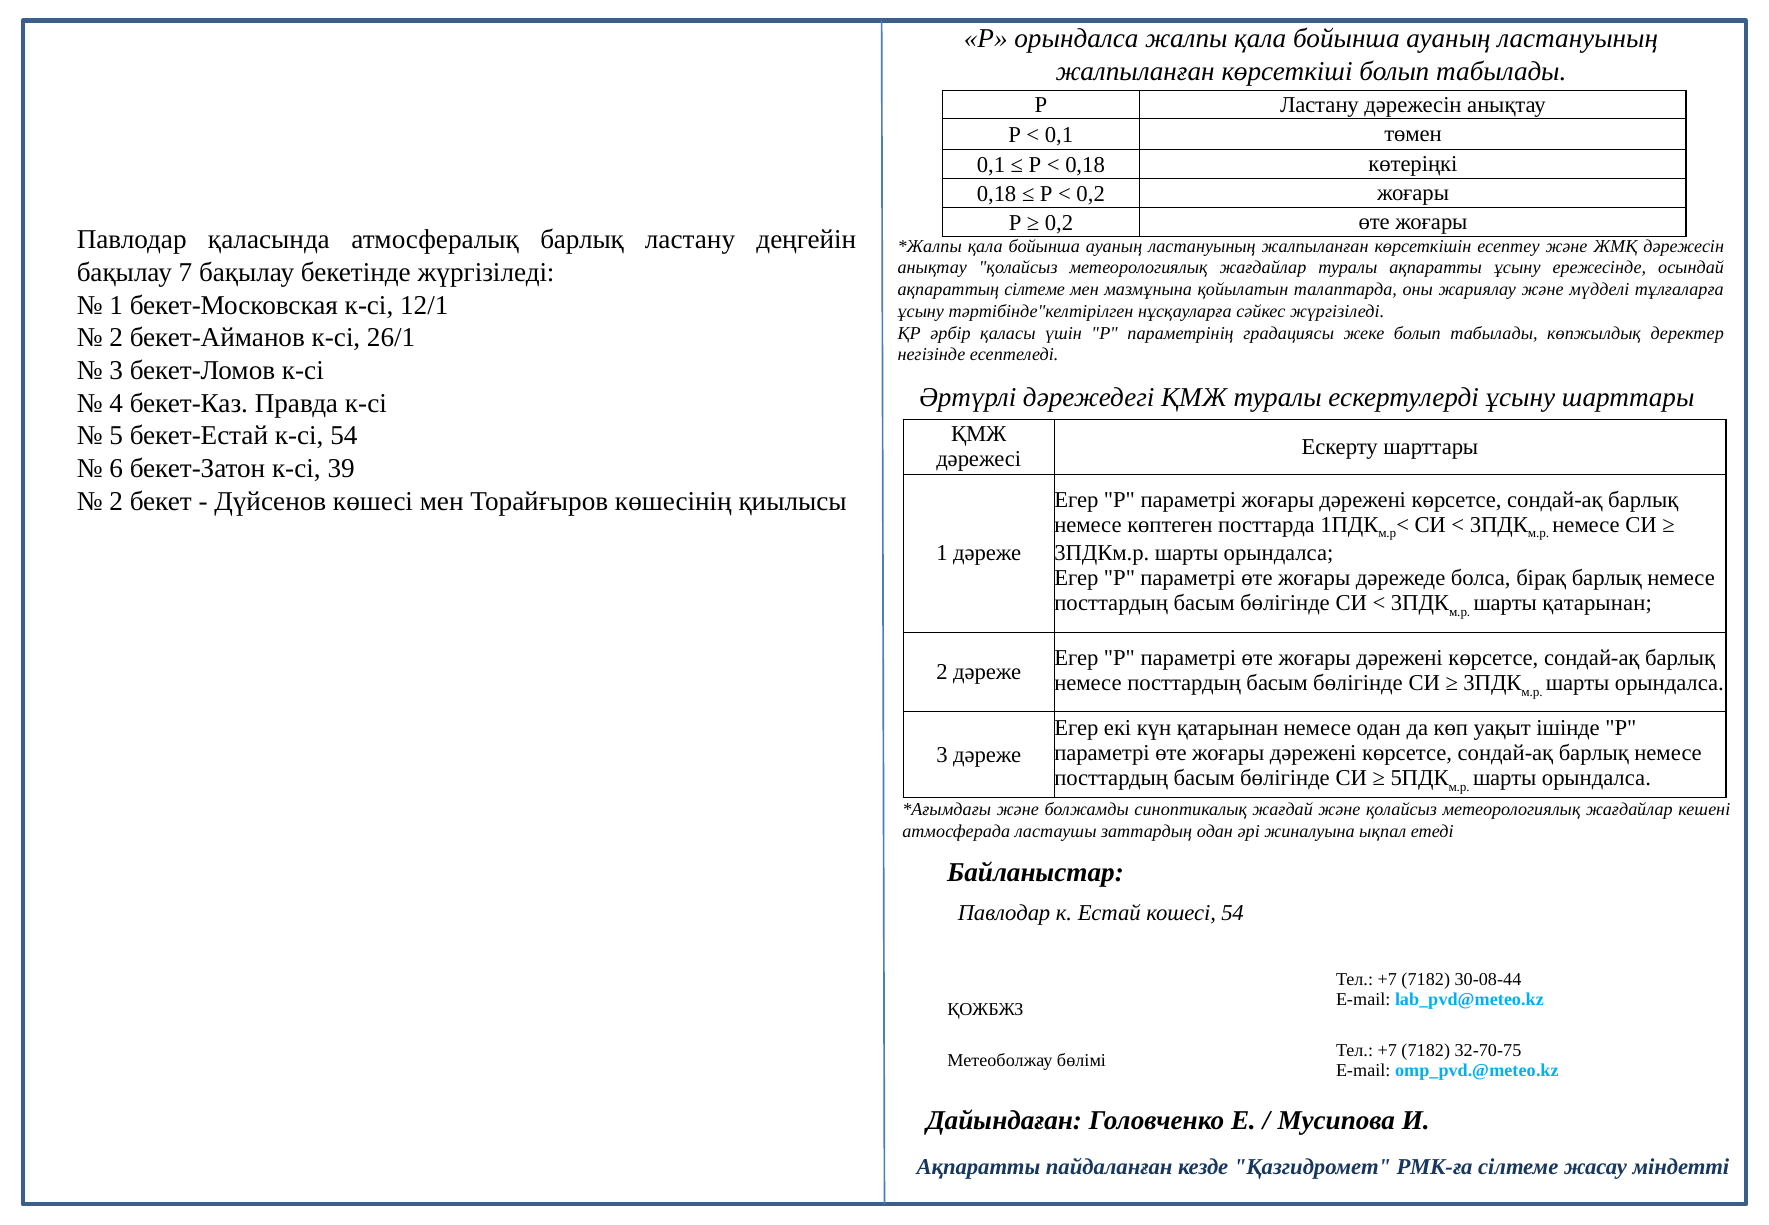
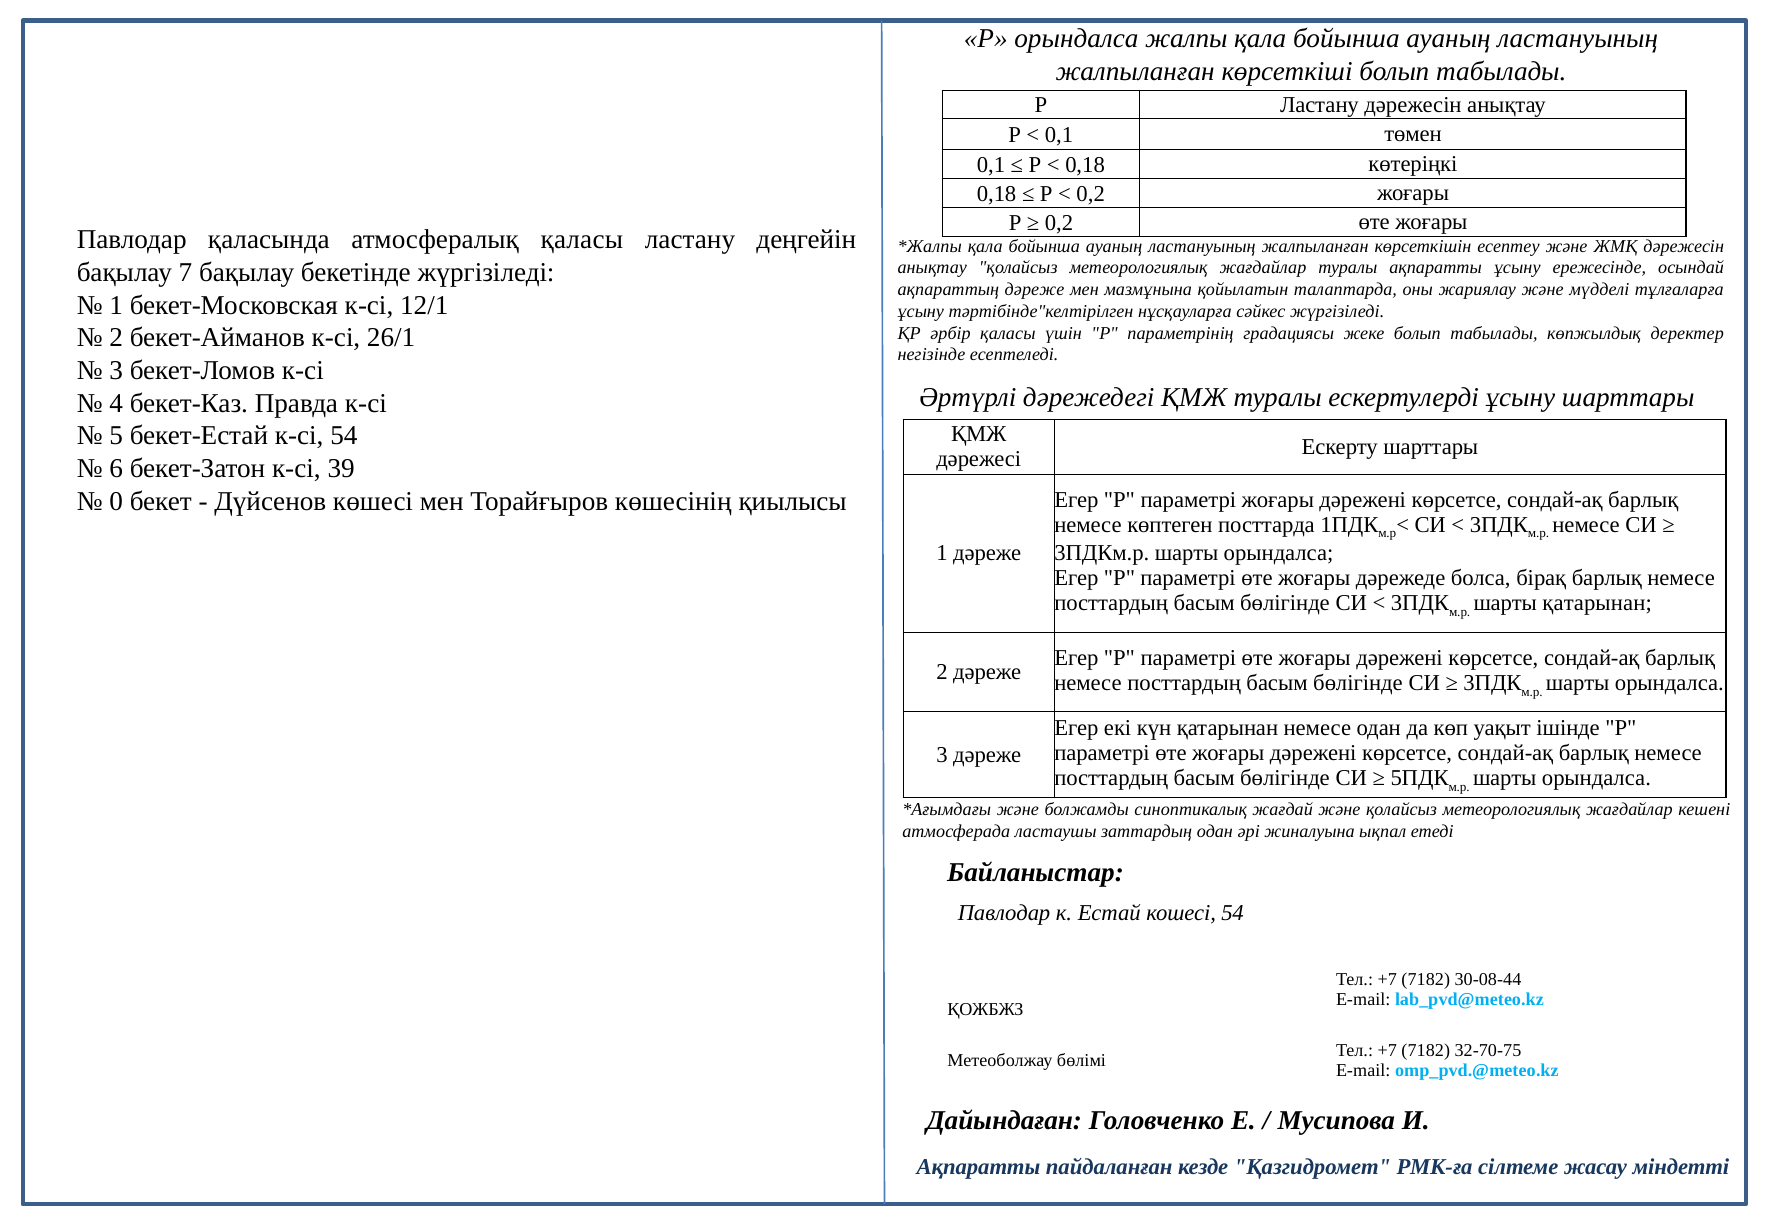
атмосфералық барлық: барлық -> қаласы
ақпараттың сілтеме: сілтеме -> дәреже
2 at (116, 501): 2 -> 0
